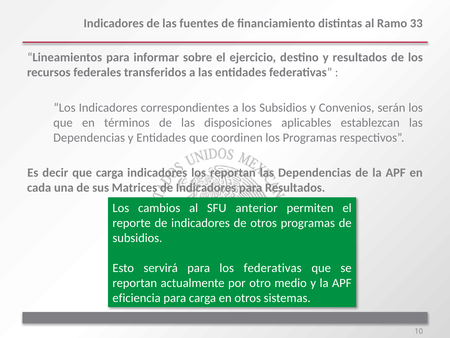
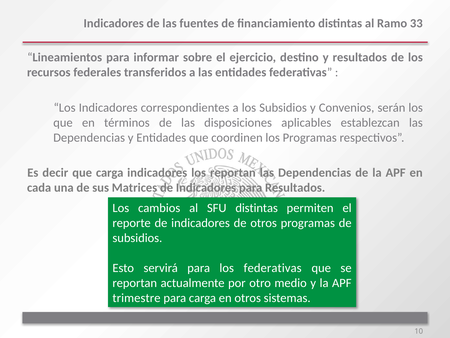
SFU anterior: anterior -> distintas
eficiencia: eficiencia -> trimestre
